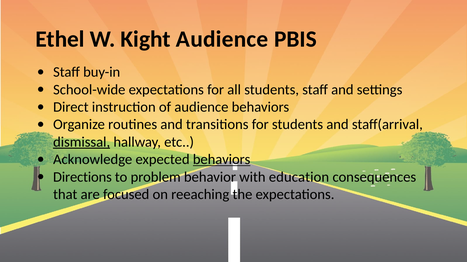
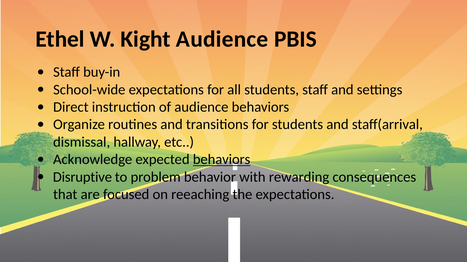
dismissal underline: present -> none
Directions: Directions -> Disruptive
education: education -> rewarding
